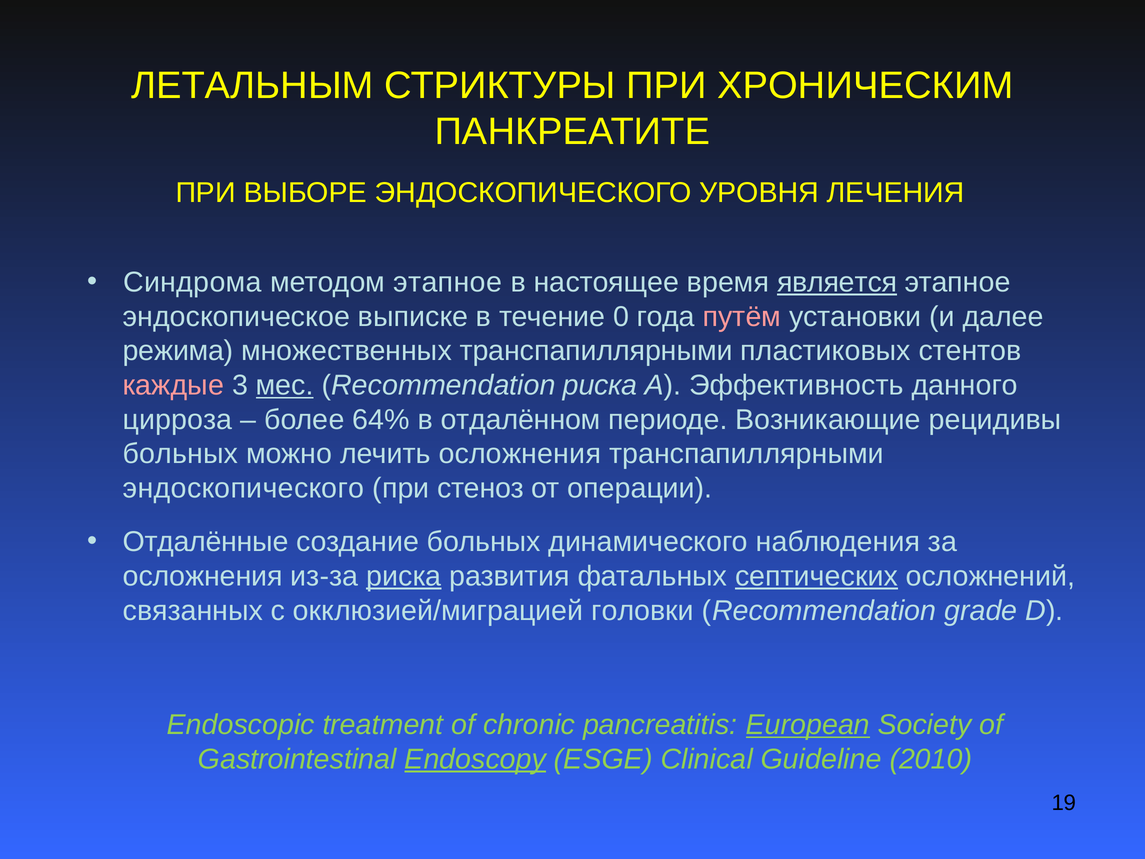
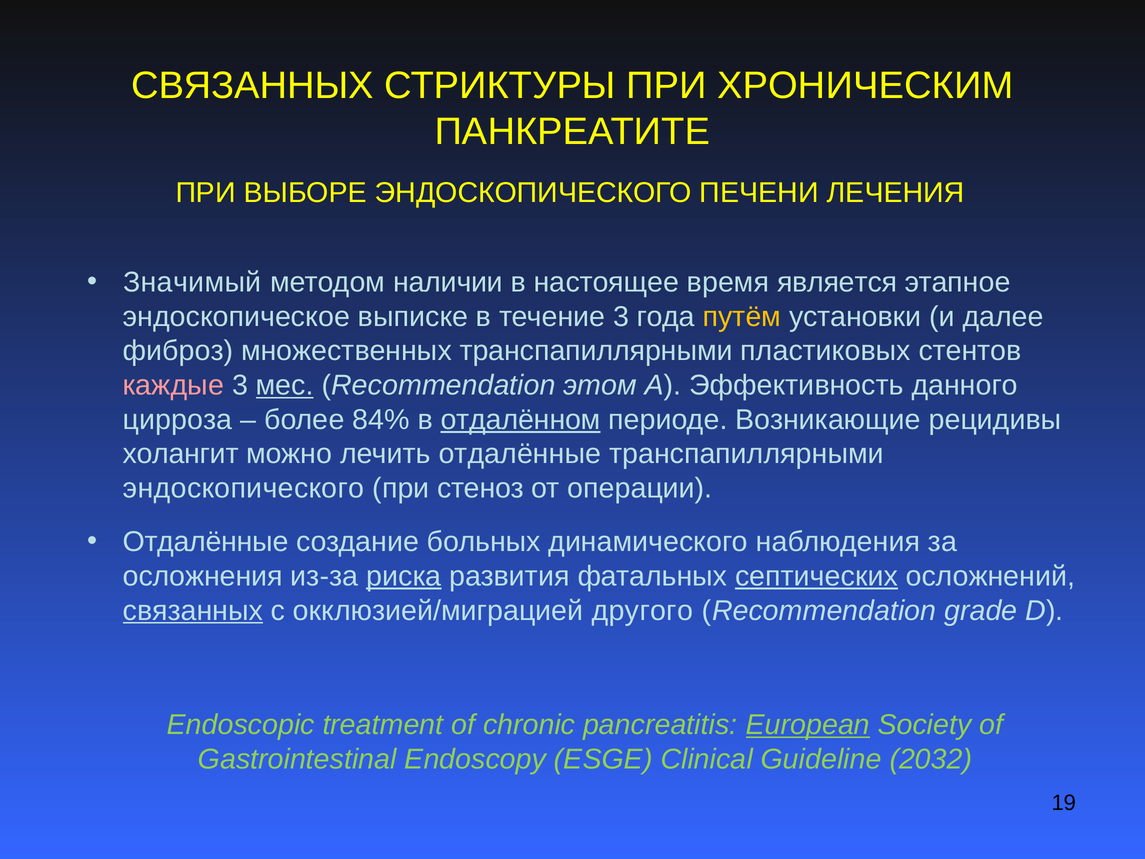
ЛЕТАЛЬНЫМ at (252, 86): ЛЕТАЛЬНЫМ -> СВЯЗАННЫХ
УРОВНЯ: УРОВНЯ -> ПЕЧЕНИ
Синдрома: Синдрома -> Значимый
методом этапное: этапное -> наличии
является underline: present -> none
течение 0: 0 -> 3
путём colour: pink -> yellow
режима: режима -> фиброз
Recommendation риска: риска -> этом
64%: 64% -> 84%
отдалённом underline: none -> present
больных at (180, 454): больных -> холангит
лечить осложнения: осложнения -> отдалённые
связанных at (193, 610) underline: none -> present
головки: головки -> другого
Endoscopy underline: present -> none
2010: 2010 -> 2032
